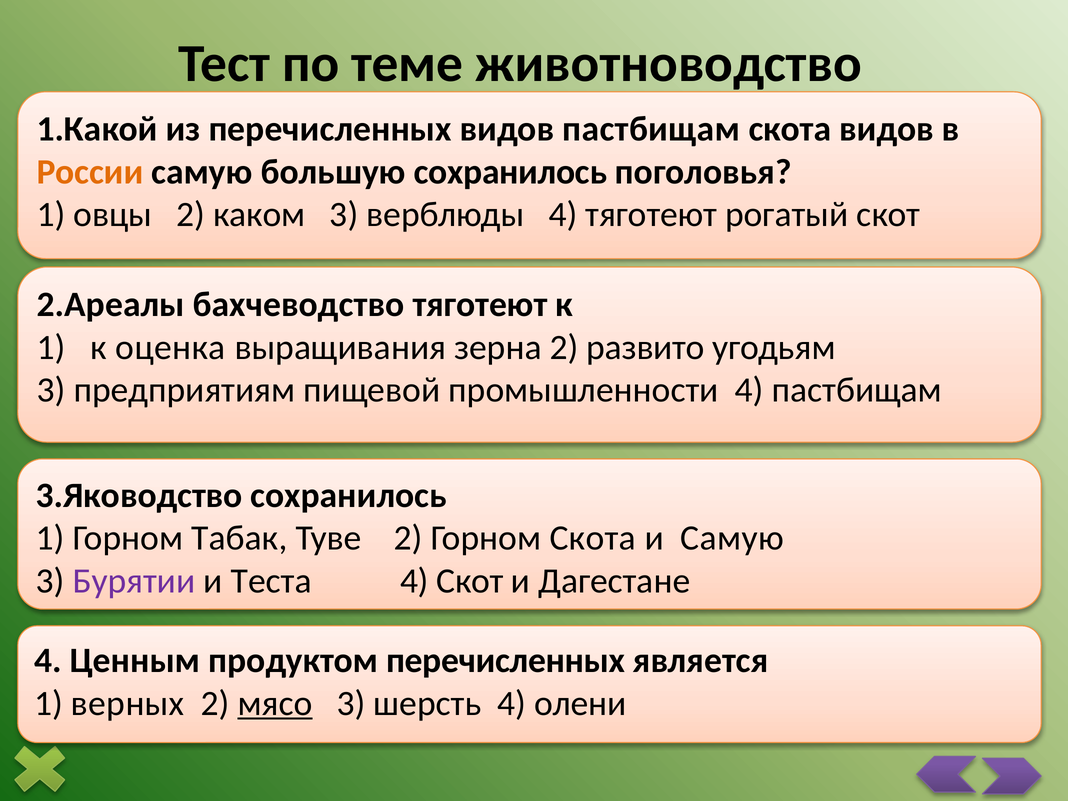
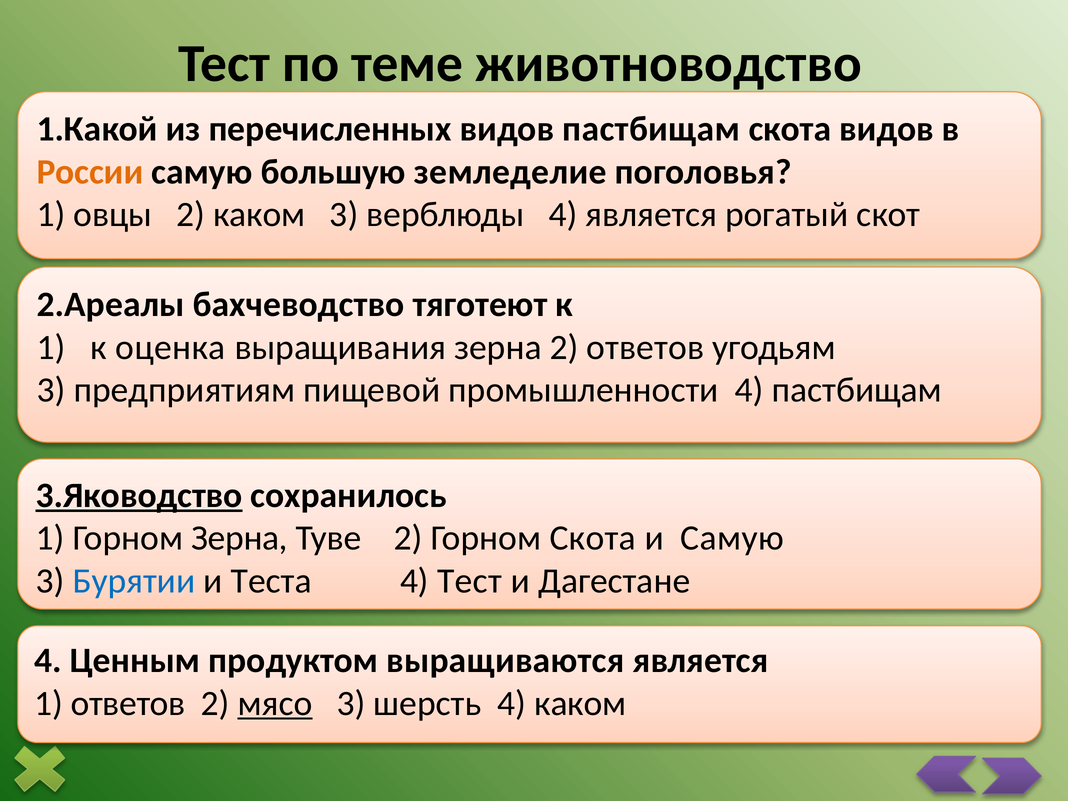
большую сохранилось: сохранилось -> земледелие
4 тяготеют: тяготеют -> является
2 развито: развито -> ответов
3.Яководство underline: none -> present
Горном Табак: Табак -> Зерна
Бурятии colour: purple -> blue
4 Скот: Скот -> Тест
продуктом перечисленных: перечисленных -> выращиваются
1 верных: верных -> ответов
4 олени: олени -> каком
